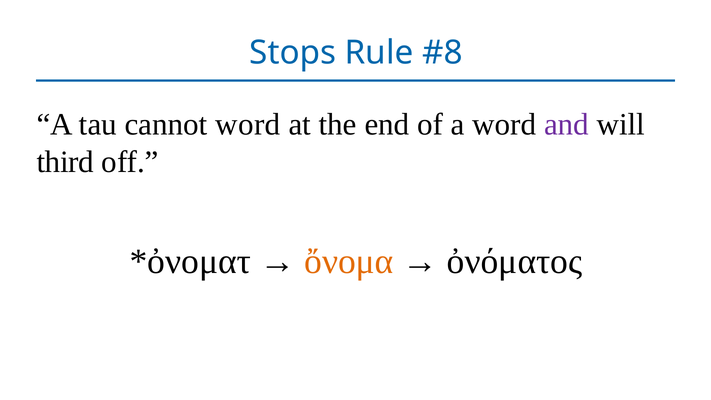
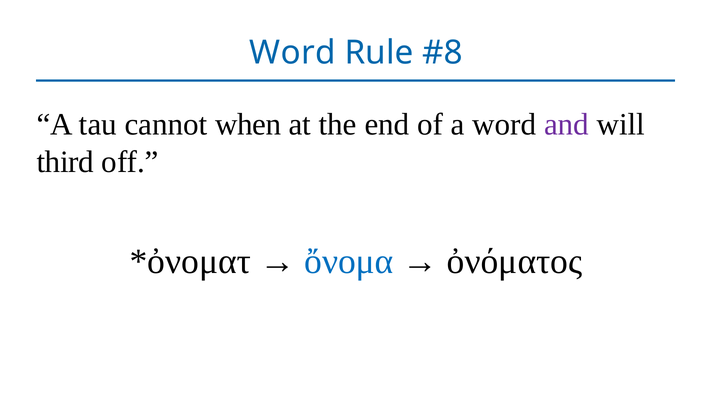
Stops at (293, 53): Stops -> Word
cannot word: word -> when
ὄνομα colour: orange -> blue
